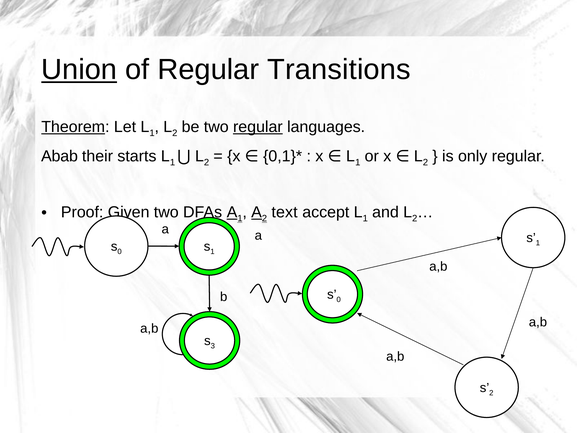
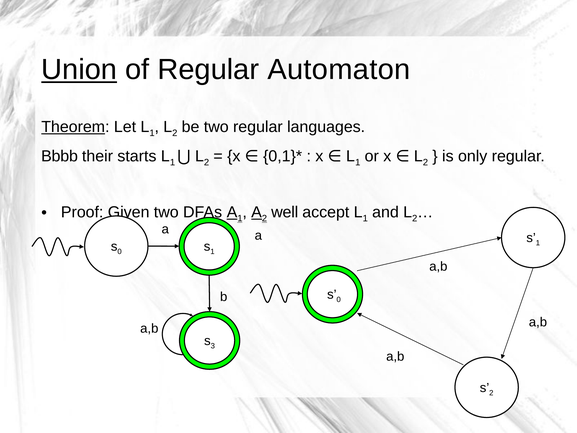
Transitions: Transitions -> Automaton
regular at (258, 127) underline: present -> none
Abab: Abab -> Bbbb
text: text -> well
